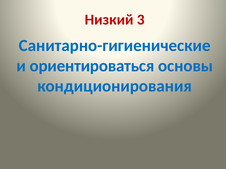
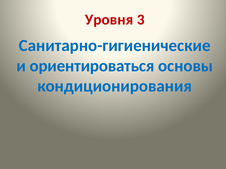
Низкий: Низкий -> Уровня
